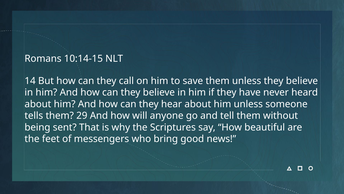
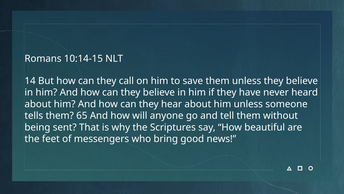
29: 29 -> 65
